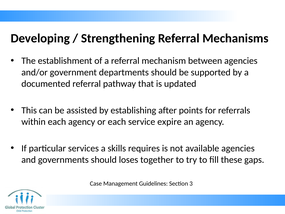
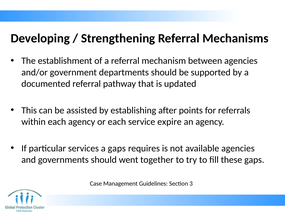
a skills: skills -> gaps
loses: loses -> went
